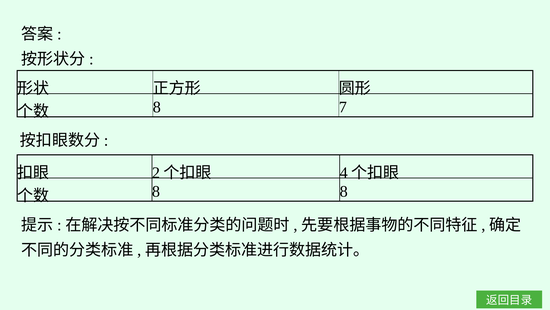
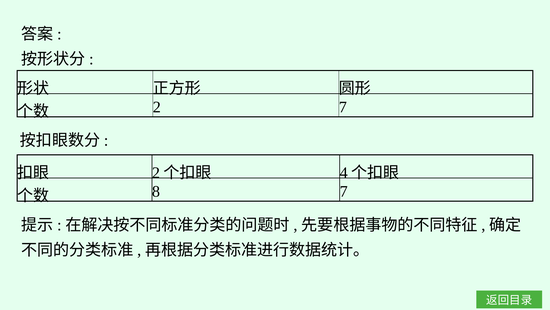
8 at (157, 107): 8 -> 2
8 8: 8 -> 7
